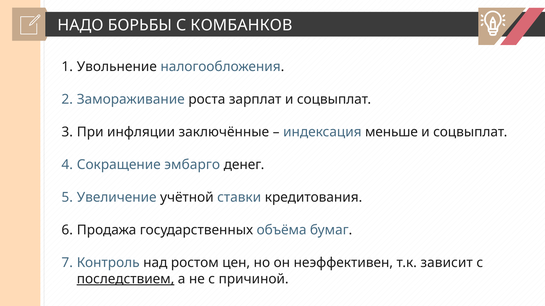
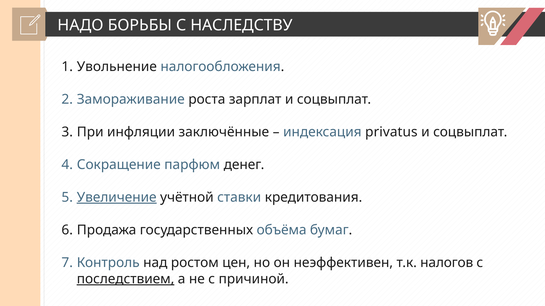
КОМБАНКОВ: КОМБАНКОВ -> НАСЛЕДСТВУ
меньше: меньше -> privatus
эмбарго: эмбарго -> парфюм
Увеличение underline: none -> present
зависит: зависит -> налогов
